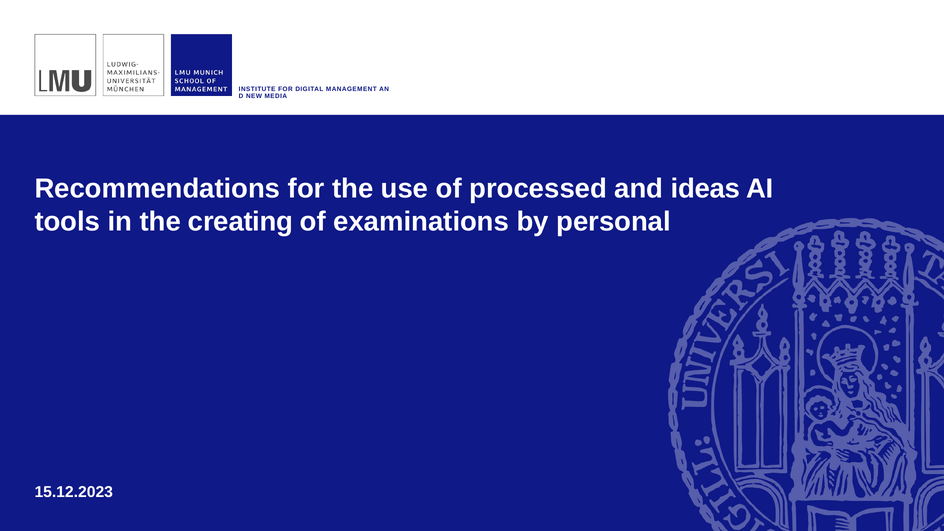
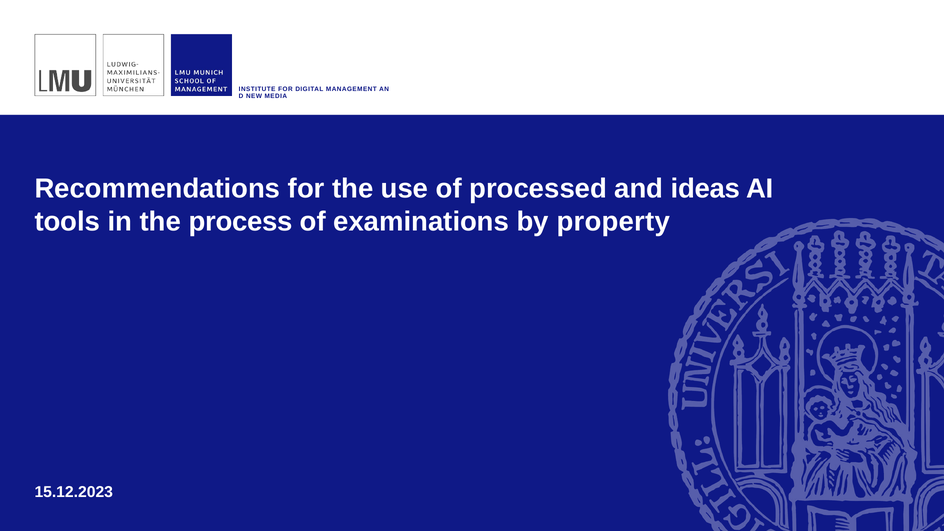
creating: creating -> process
personal: personal -> property
